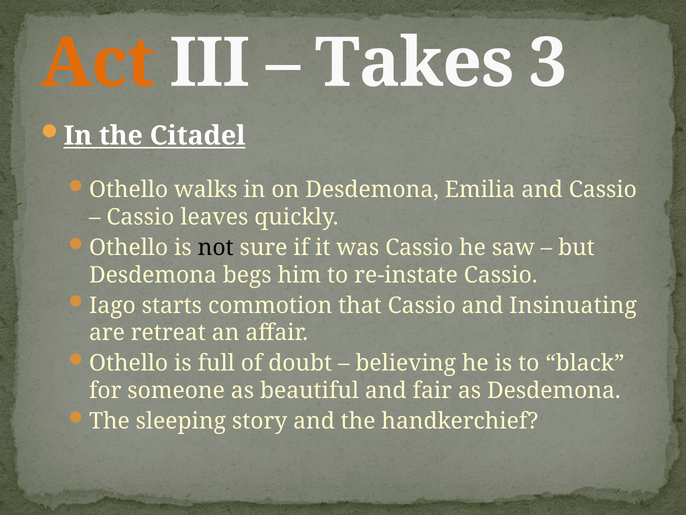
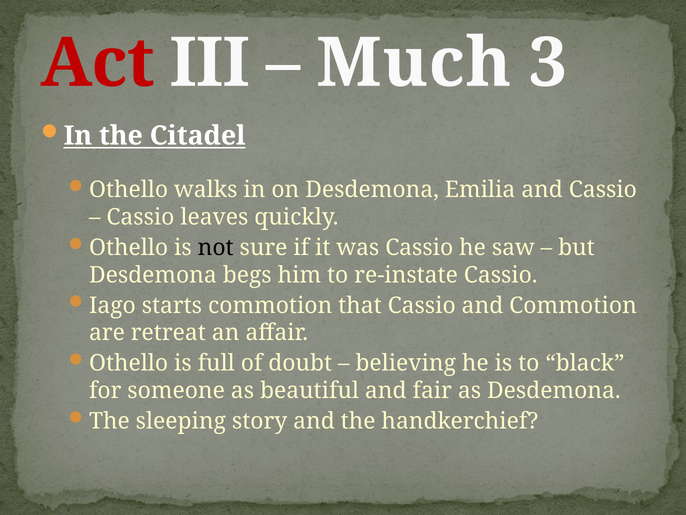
Act colour: orange -> red
Takes: Takes -> Much
and Insinuating: Insinuating -> Commotion
